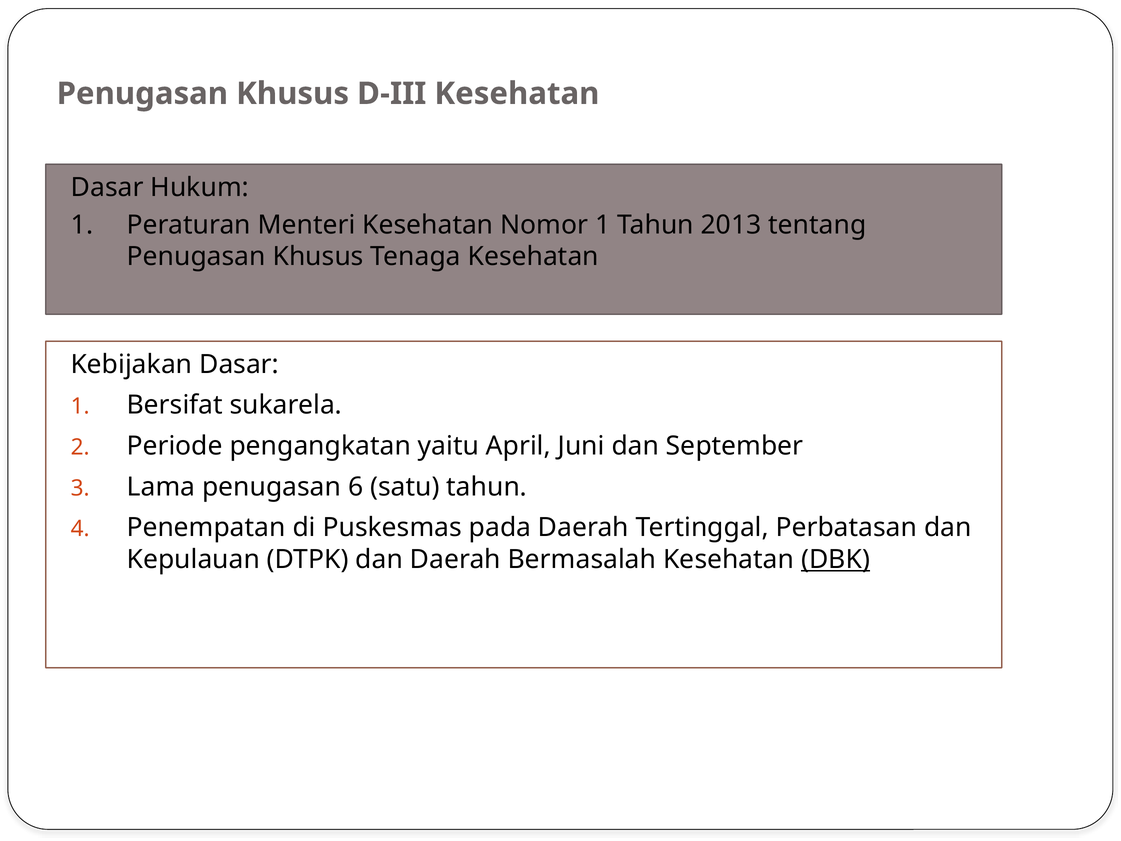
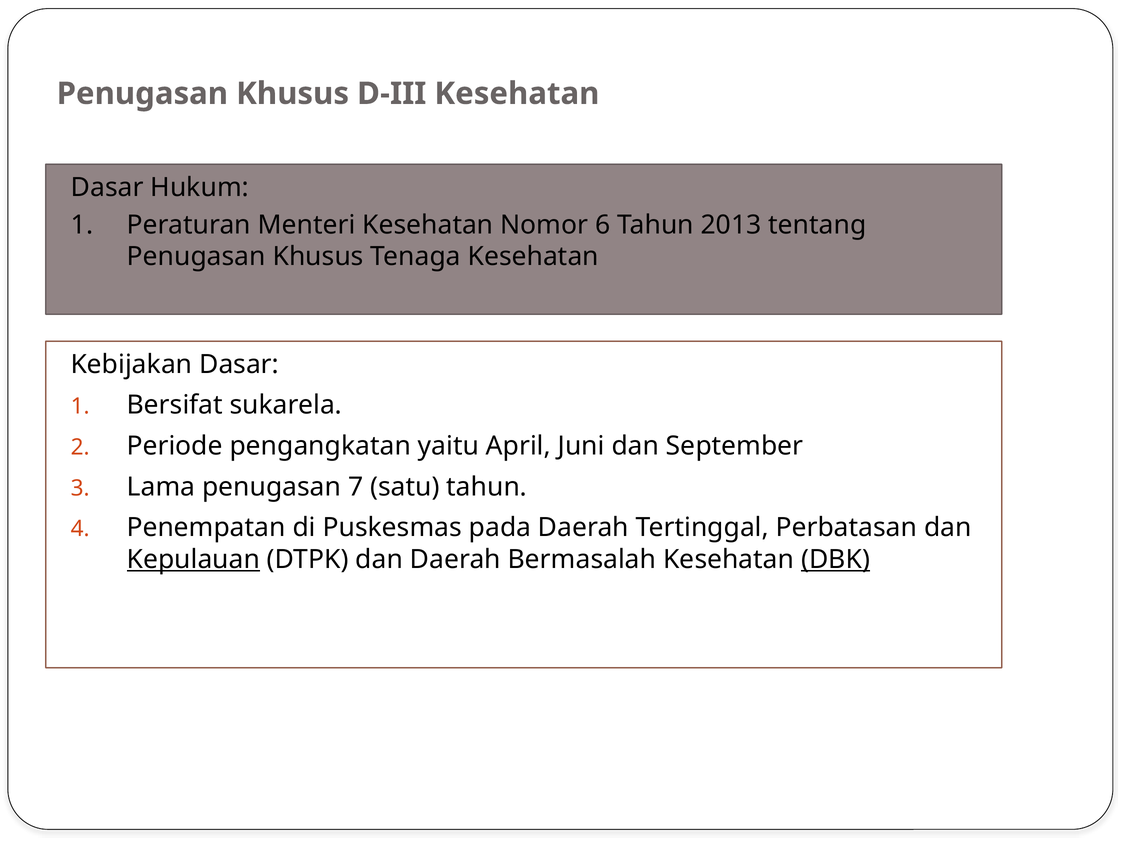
Nomor 1: 1 -> 6
6: 6 -> 7
Kepulauan underline: none -> present
